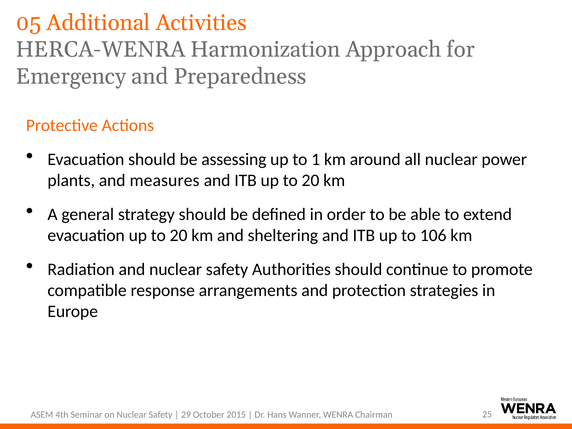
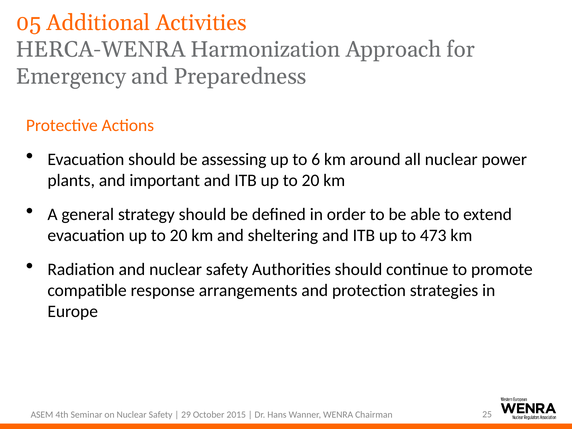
1: 1 -> 6
measures: measures -> important
106: 106 -> 473
